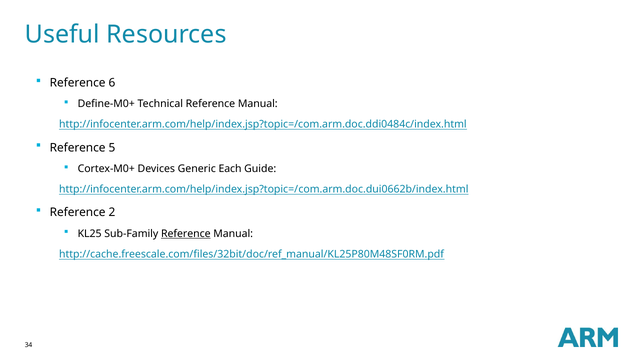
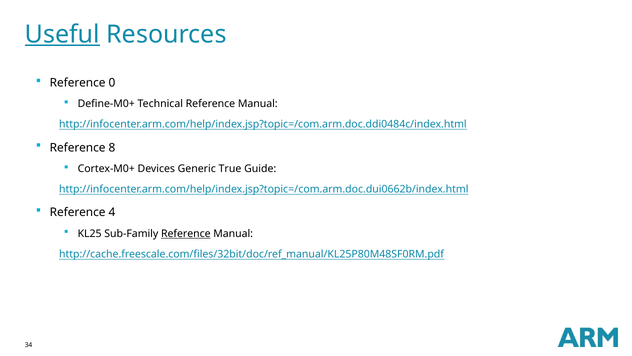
Useful underline: none -> present
6: 6 -> 0
5: 5 -> 8
Each: Each -> True
2: 2 -> 4
